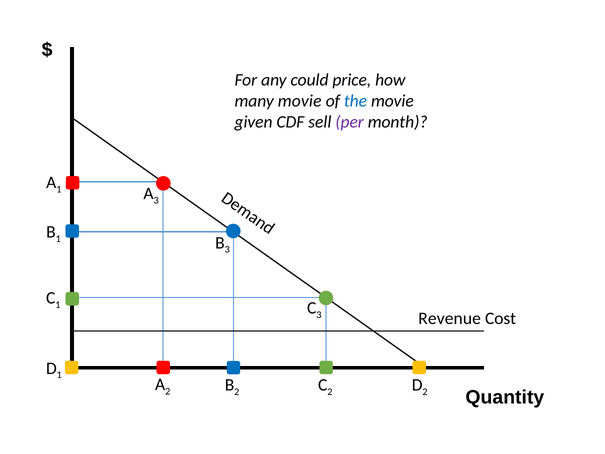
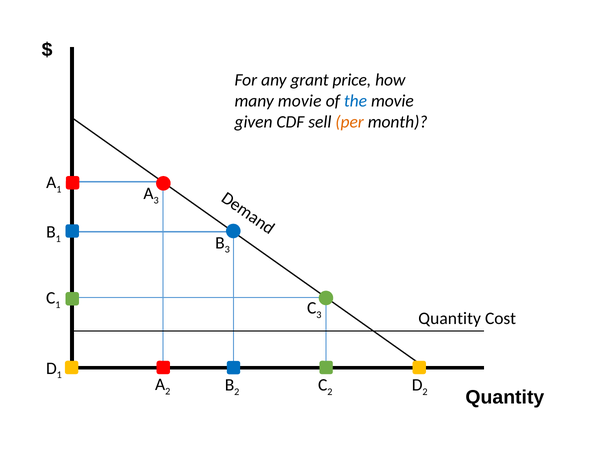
could: could -> grant
per colour: purple -> orange
Revenue at (450, 318): Revenue -> Quantity
